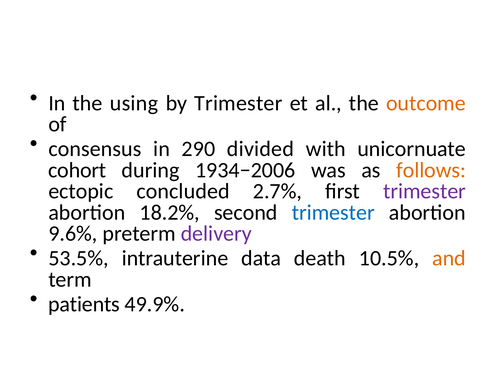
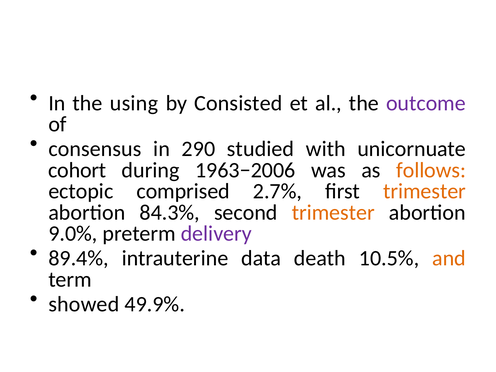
by Trimester: Trimester -> Consisted
outcome colour: orange -> purple
divided: divided -> studied
1934−2006: 1934−2006 -> 1963−2006
concluded: concluded -> comprised
trimester at (425, 191) colour: purple -> orange
18.2%: 18.2% -> 84.3%
trimester at (333, 213) colour: blue -> orange
9.6%: 9.6% -> 9.0%
53.5%: 53.5% -> 89.4%
patients: patients -> showed
